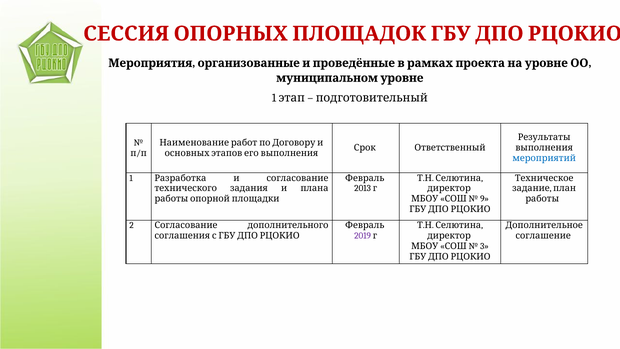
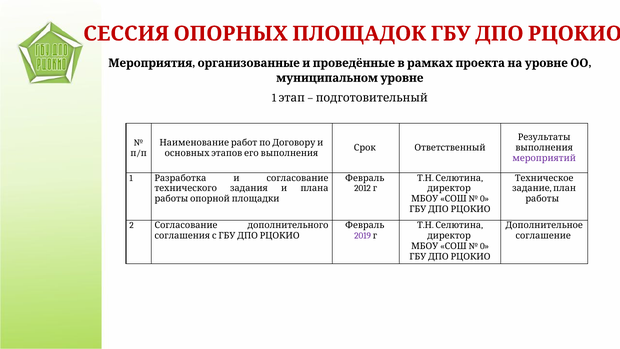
мероприятий colour: blue -> purple
2013: 2013 -> 2012
9 at (485, 199): 9 -> 0
3 at (484, 246): 3 -> 0
